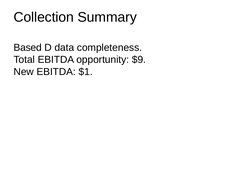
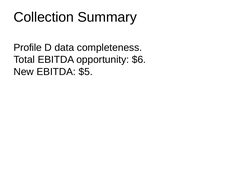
Based: Based -> Profile
$9: $9 -> $6
$1: $1 -> $5
